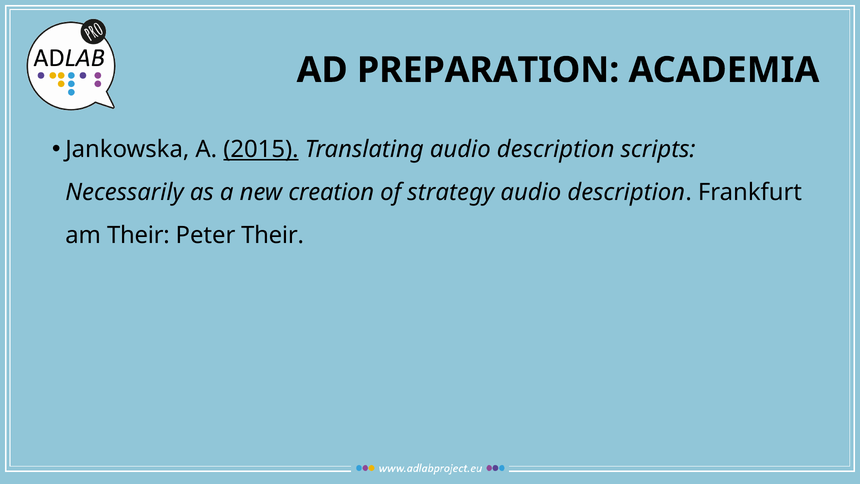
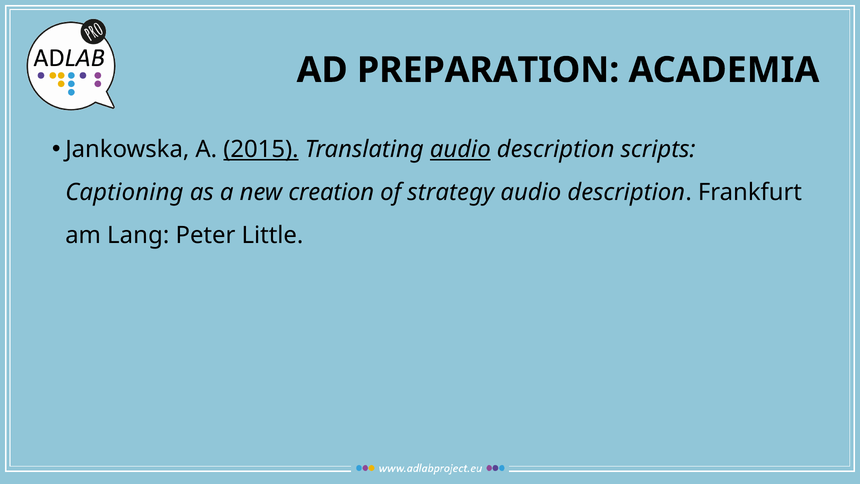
audio at (460, 149) underline: none -> present
Necessarily: Necessarily -> Captioning
am Their: Their -> Lang
Peter Their: Their -> Little
